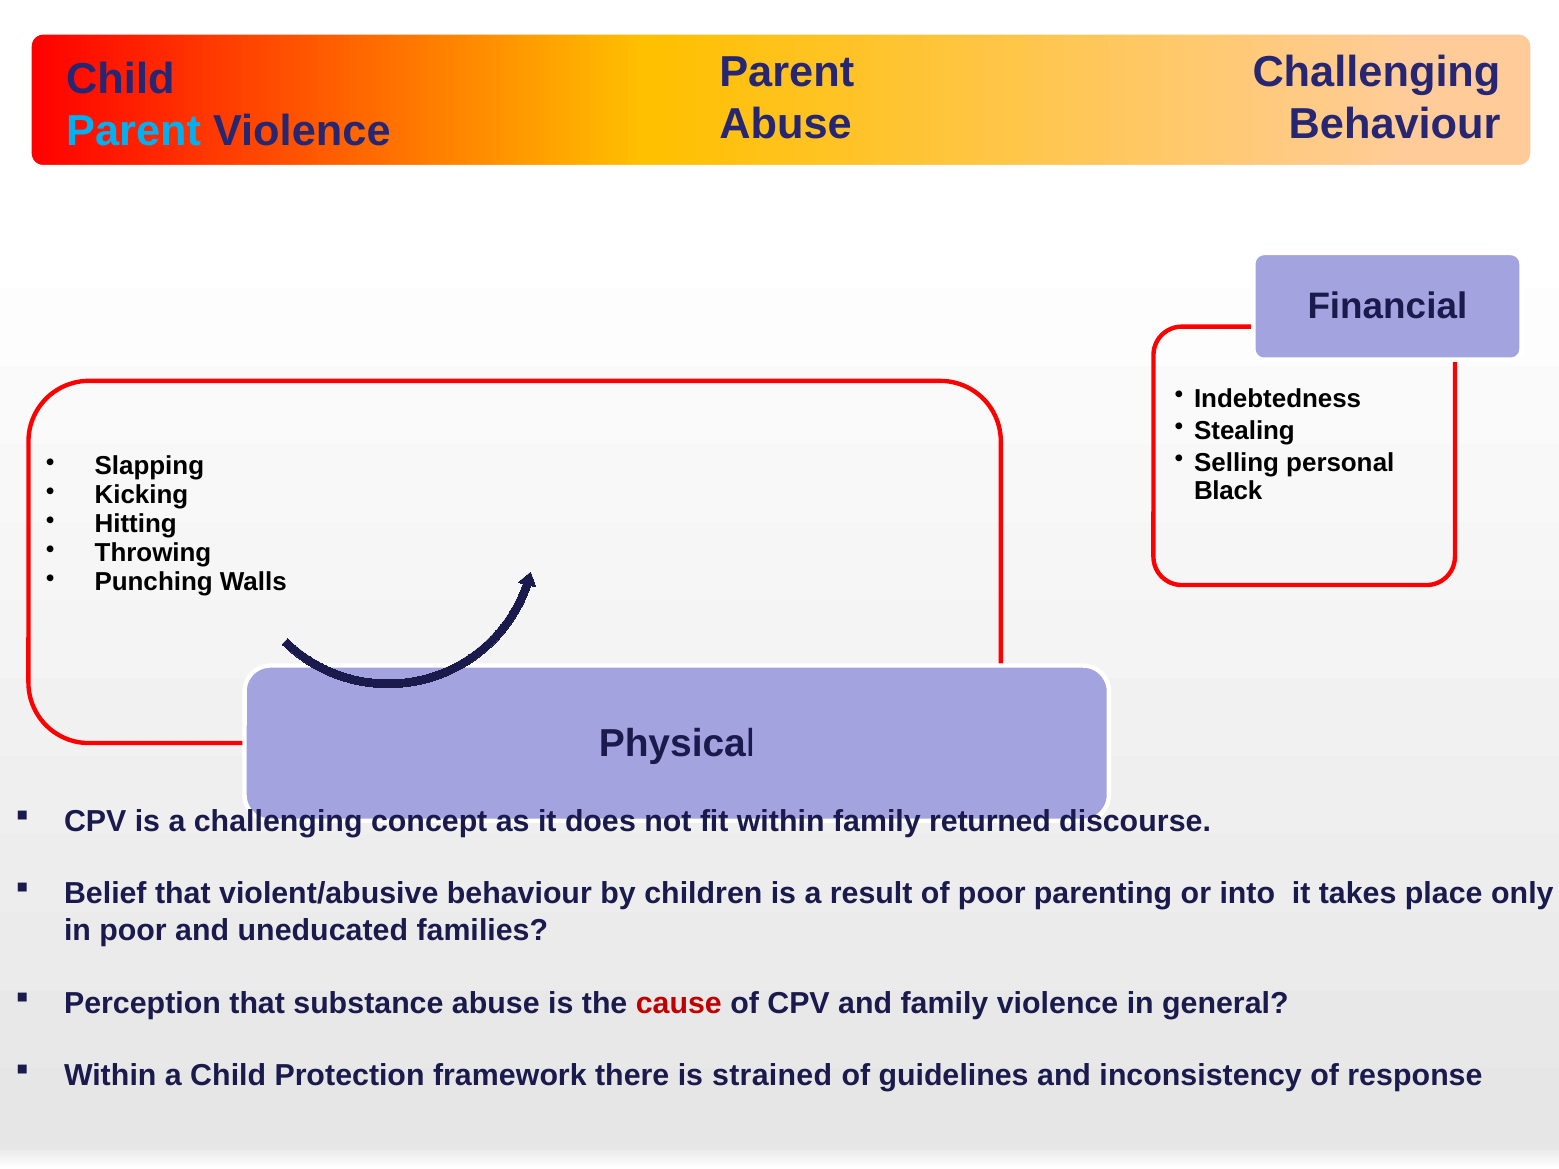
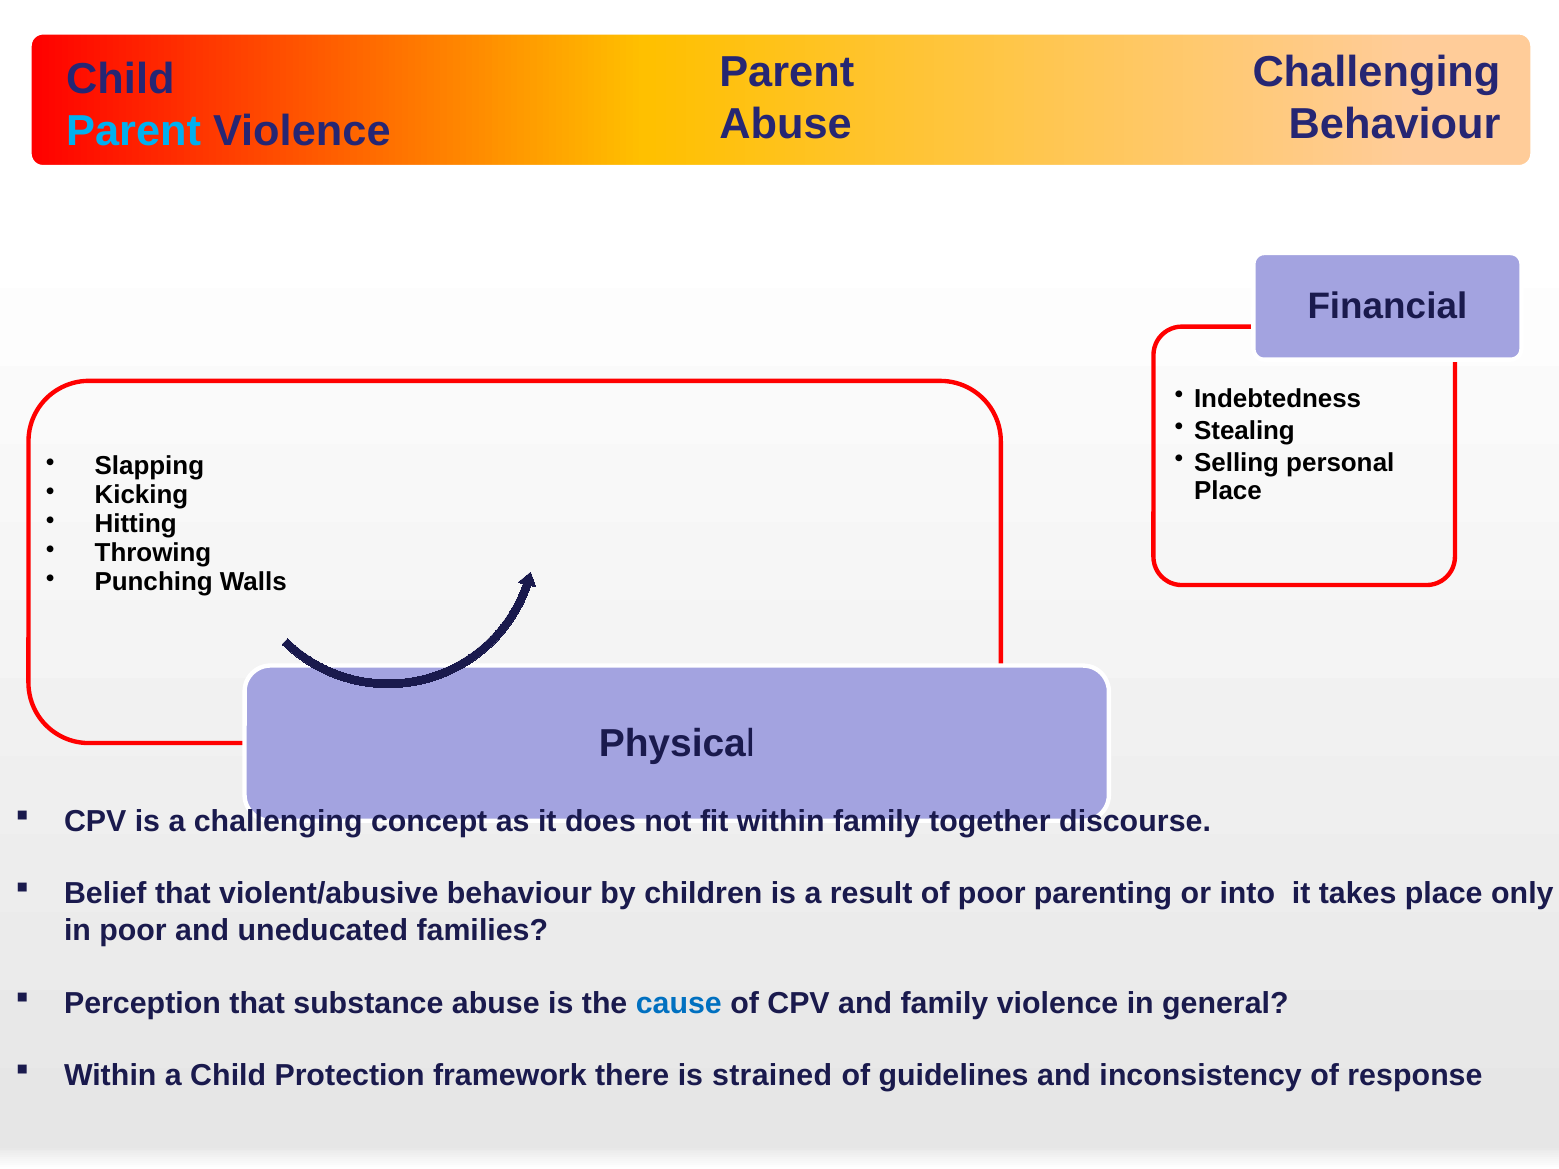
Black at (1228, 491): Black -> Place
returned: returned -> together
cause colour: red -> blue
